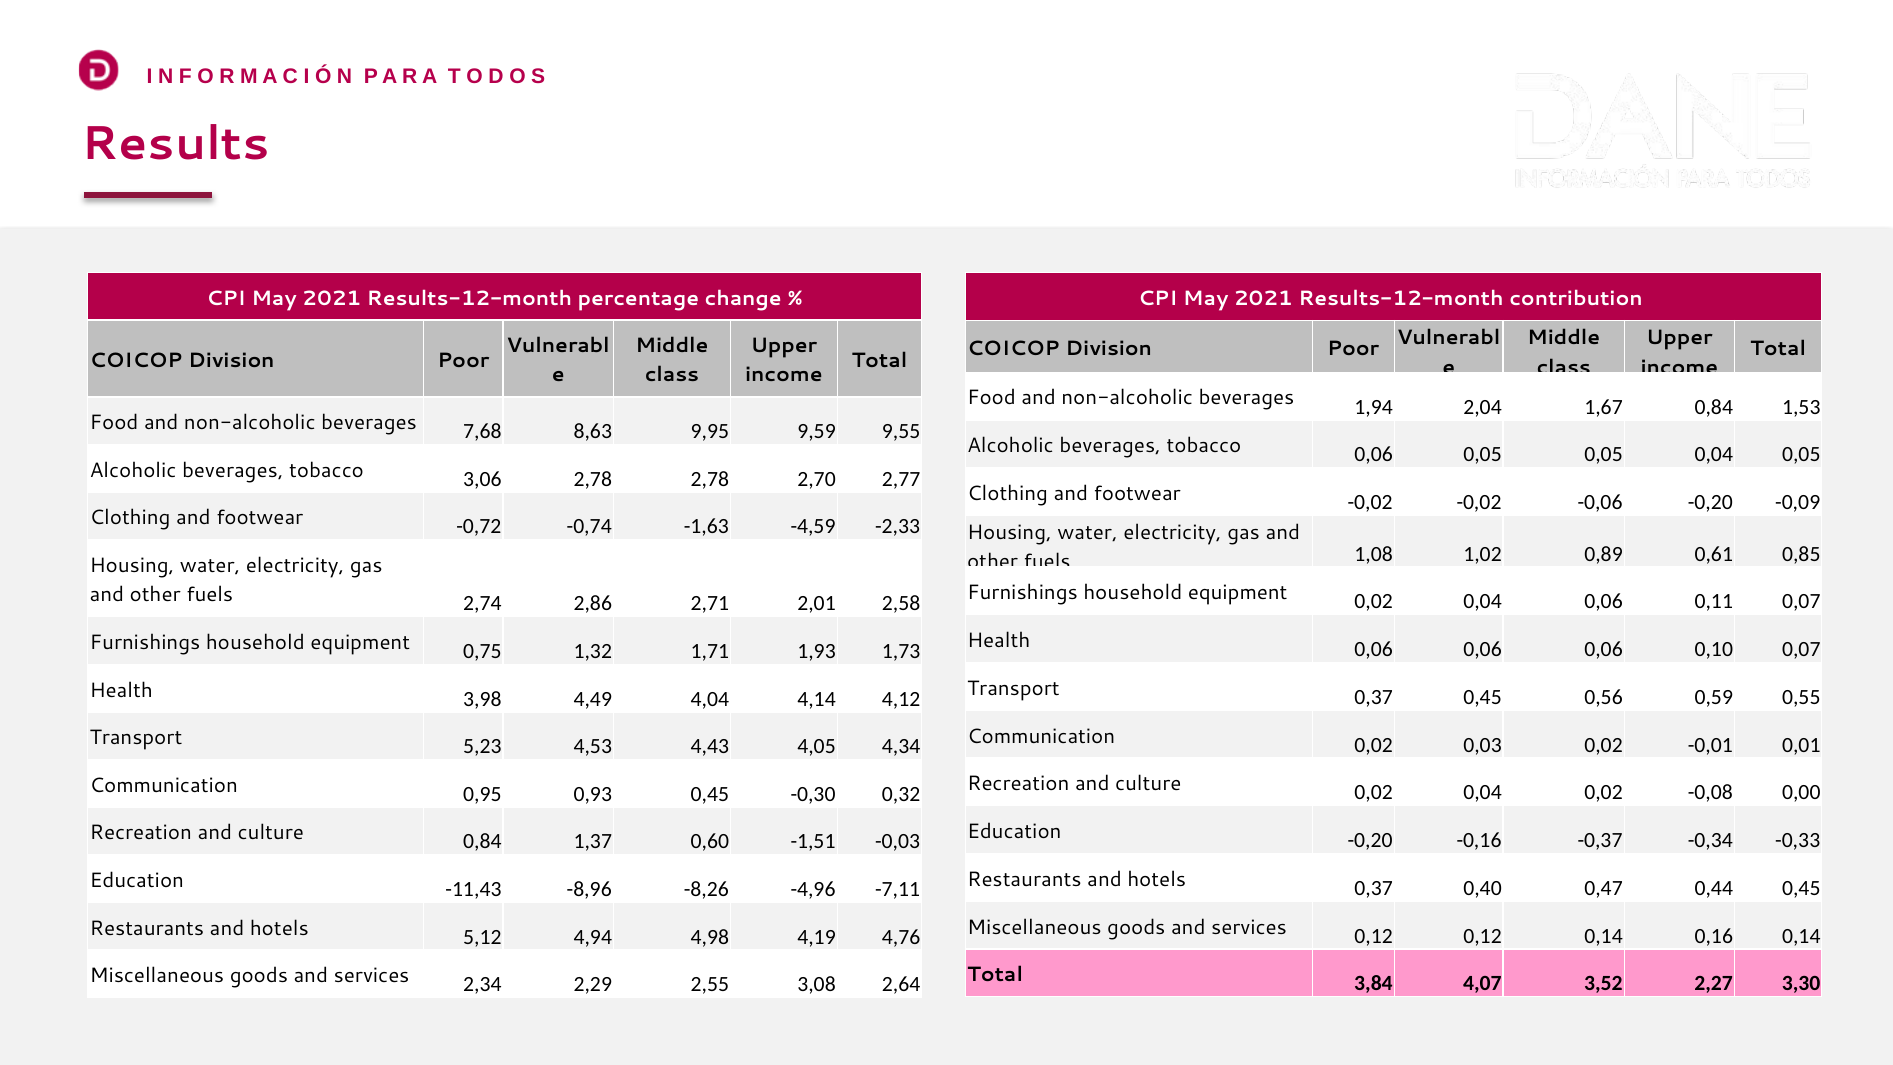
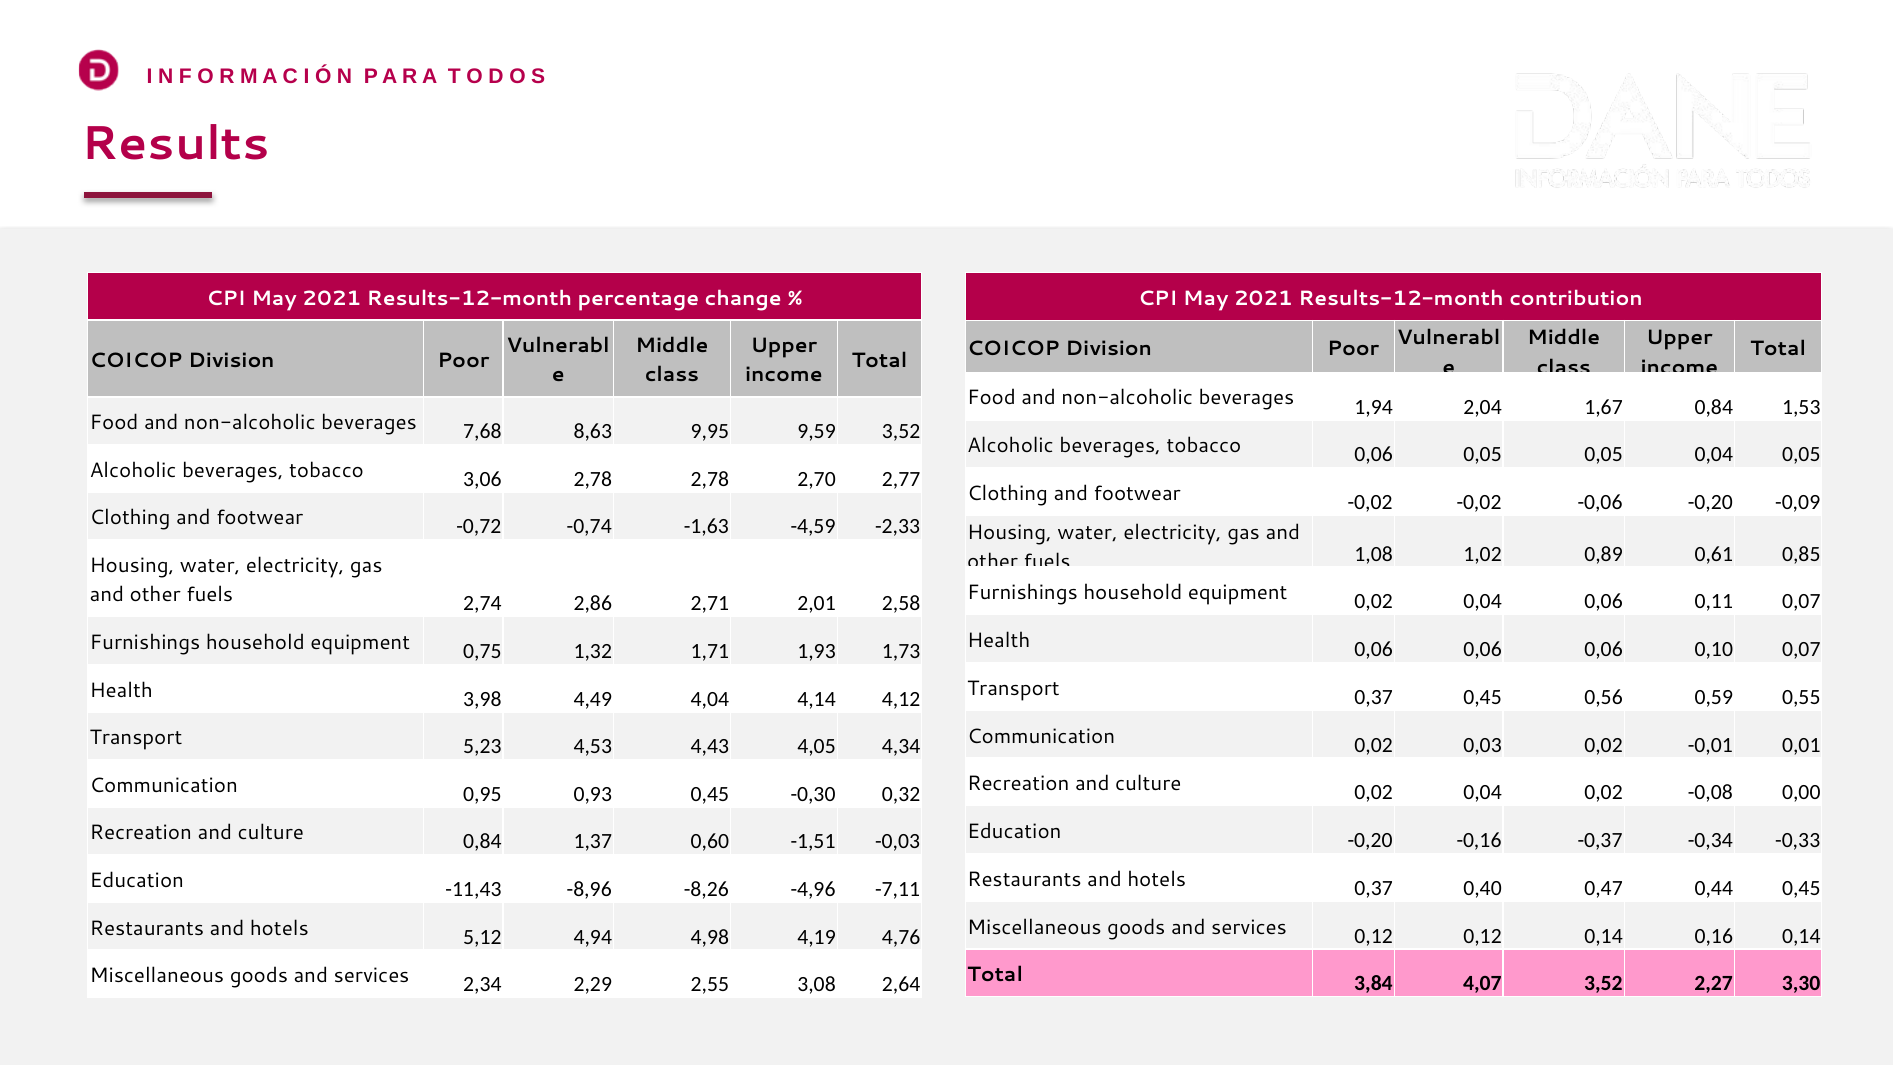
9,59 9,55: 9,55 -> 3,52
